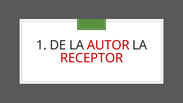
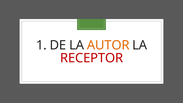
AUTOR colour: red -> orange
